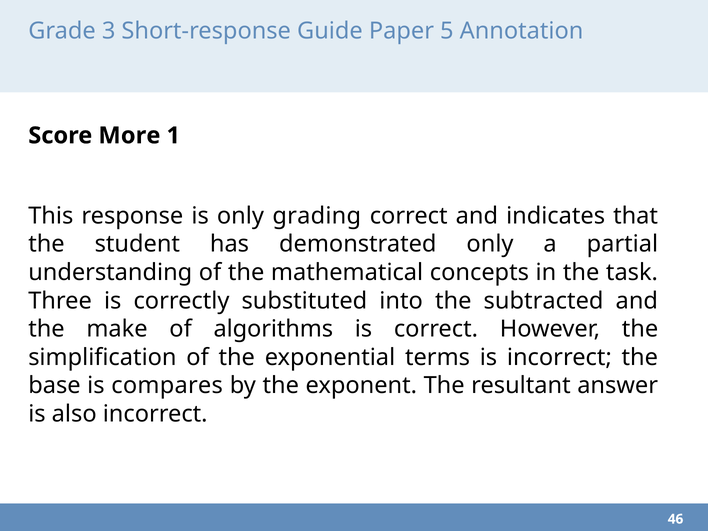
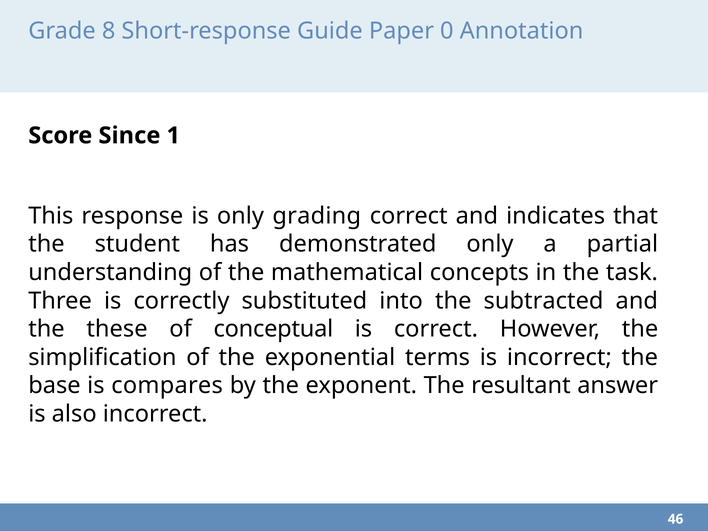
3: 3 -> 8
5: 5 -> 0
More: More -> Since
make: make -> these
algorithms: algorithms -> conceptual
